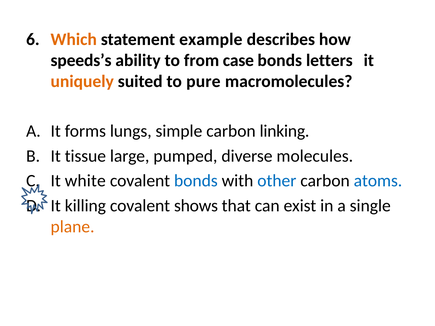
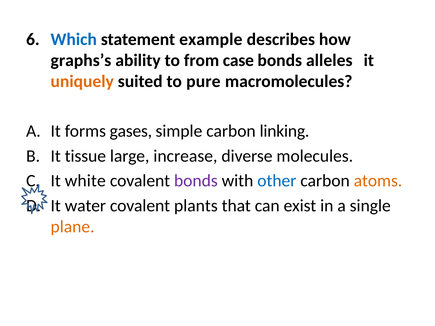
Which colour: orange -> blue
speeds’s: speeds’s -> graphs’s
letters: letters -> alleles
lungs: lungs -> gases
pumped: pumped -> increase
bonds at (196, 181) colour: blue -> purple
atoms colour: blue -> orange
killing: killing -> water
shows: shows -> plants
